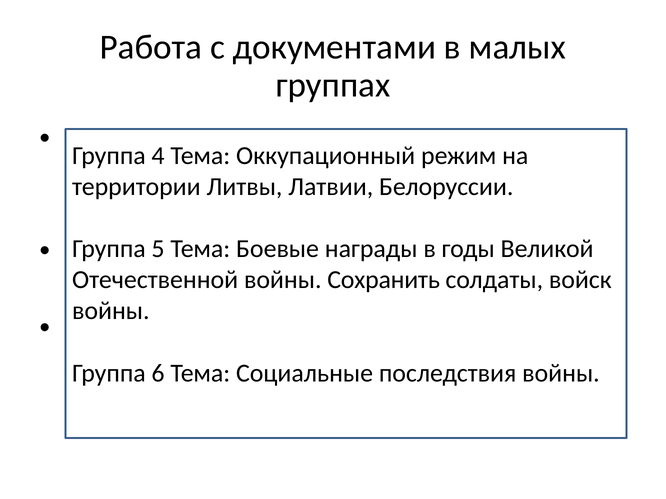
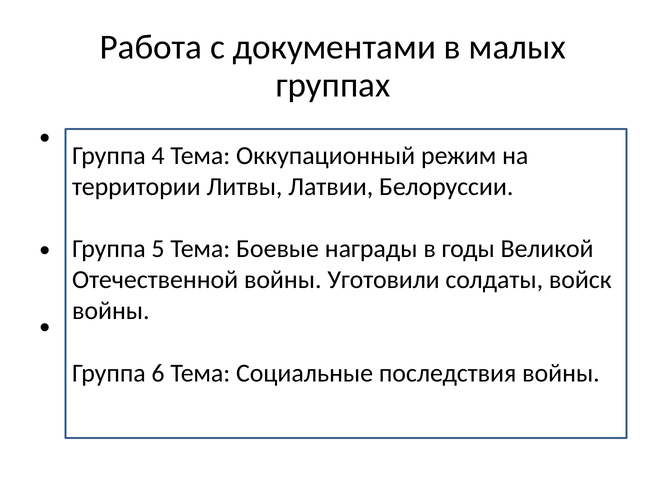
Сохранить: Сохранить -> Уготовили
